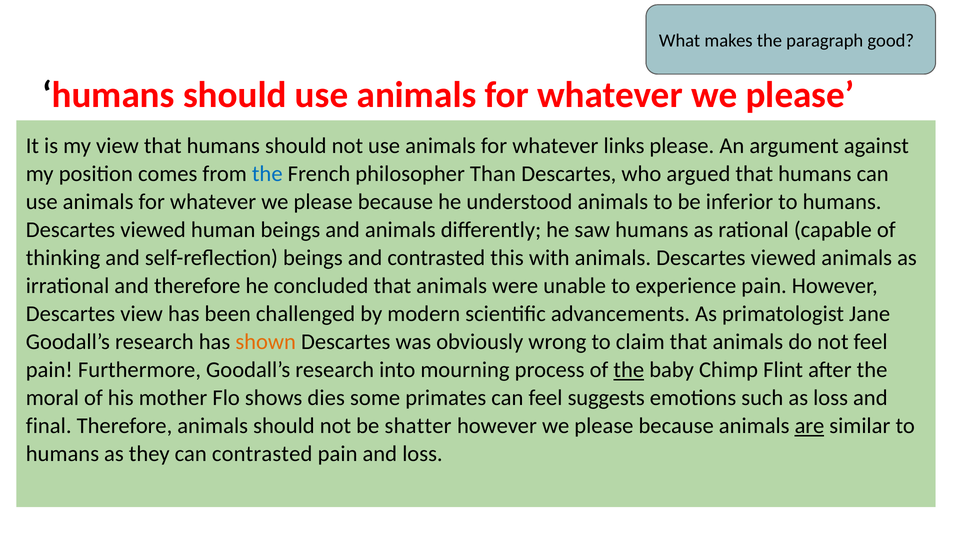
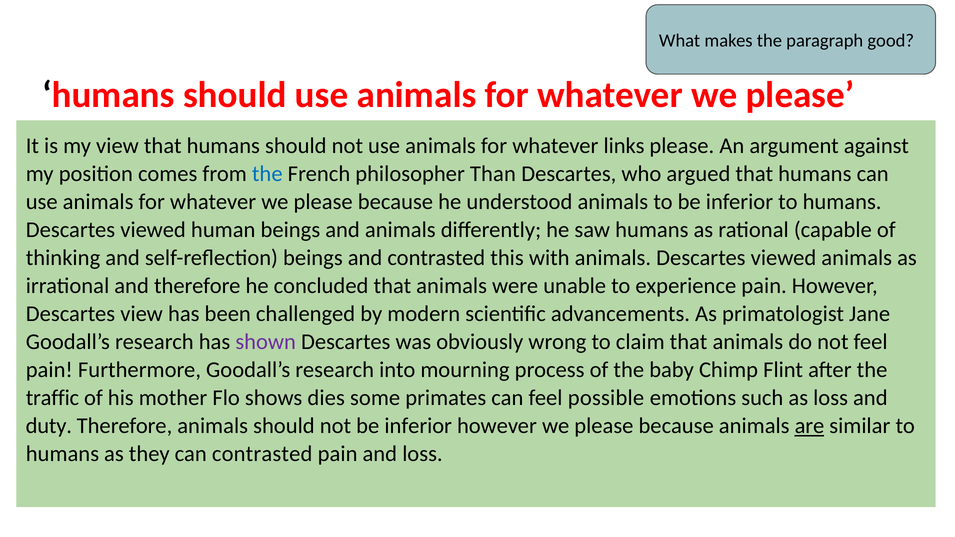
shown colour: orange -> purple
the at (629, 370) underline: present -> none
moral: moral -> traffic
suggests: suggests -> possible
final: final -> duty
not be shatter: shatter -> inferior
